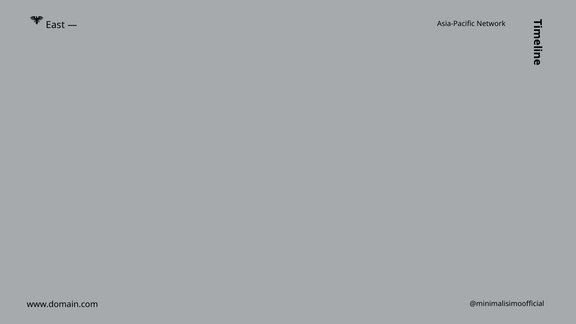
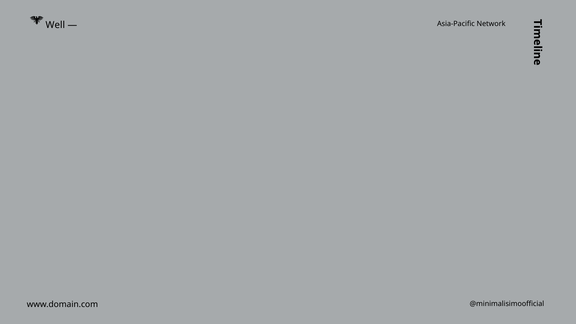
East: East -> Well
